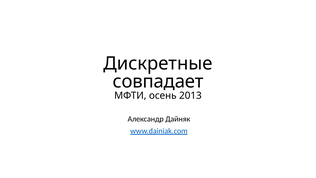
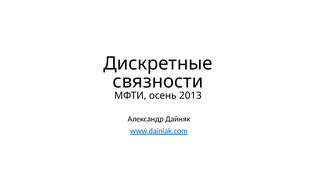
совпадает: совпадает -> связности
